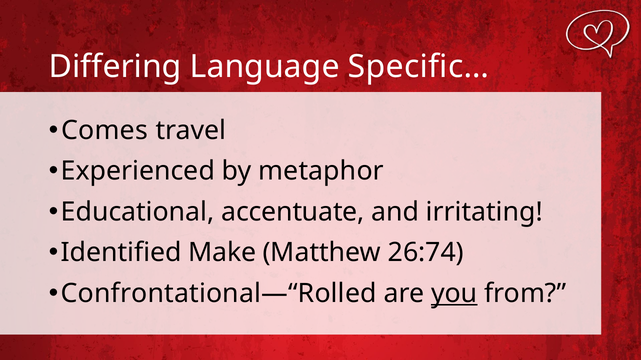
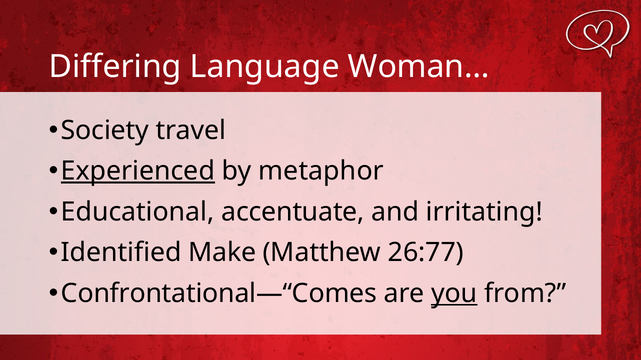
Specific…: Specific… -> Woman…
Comes: Comes -> Society
Experienced underline: none -> present
26:74: 26:74 -> 26:77
Confrontational—“Rolled: Confrontational—“Rolled -> Confrontational—“Comes
